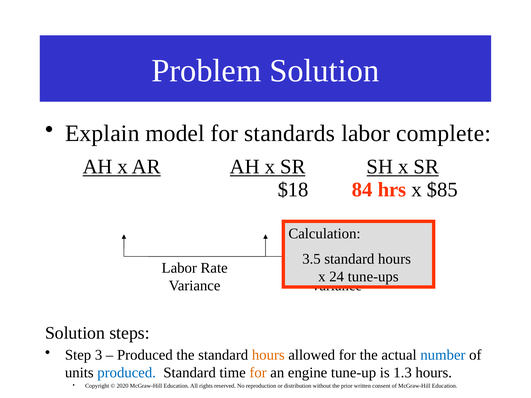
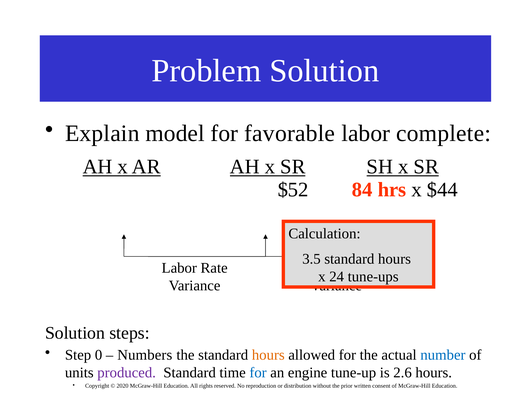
standards: standards -> favorable
$18: $18 -> $52
$85: $85 -> $44
3: 3 -> 0
Produced at (145, 355): Produced -> Numbers
produced at (127, 373) colour: blue -> purple
for at (258, 373) colour: orange -> blue
1.3: 1.3 -> 2.6
